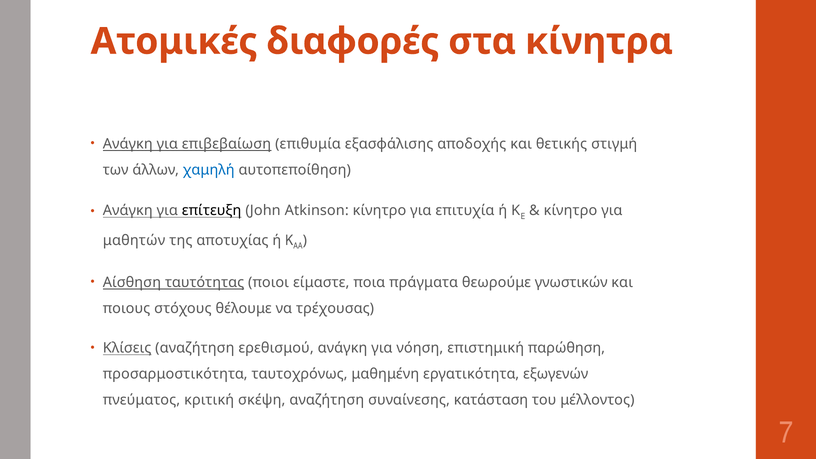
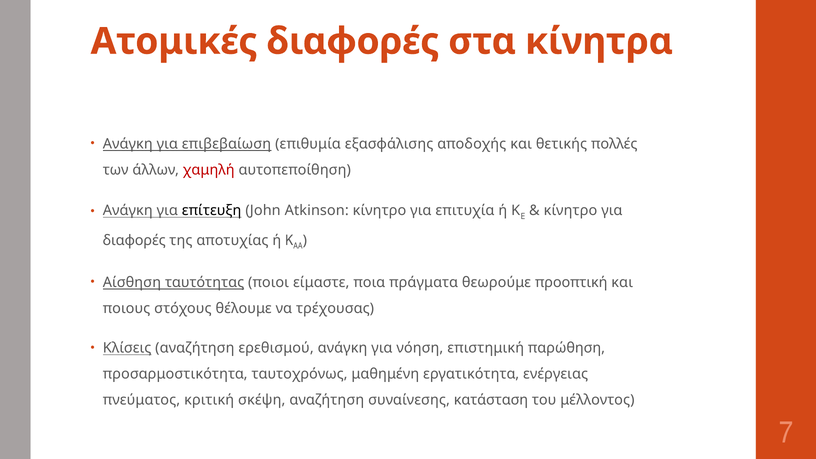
στιγμή: στιγμή -> πολλές
χαμηλή colour: blue -> red
μαθητών at (134, 240): μαθητών -> διαφορές
γνωστικών: γνωστικών -> προοπτική
εξωγενών: εξωγενών -> ενέργειας
